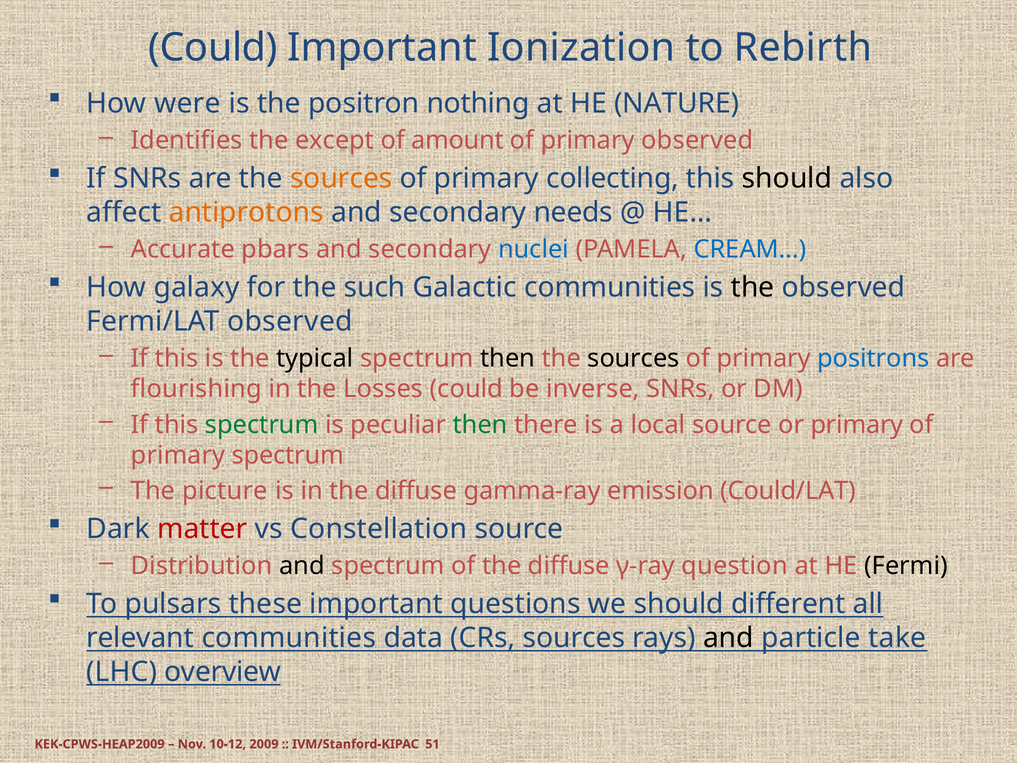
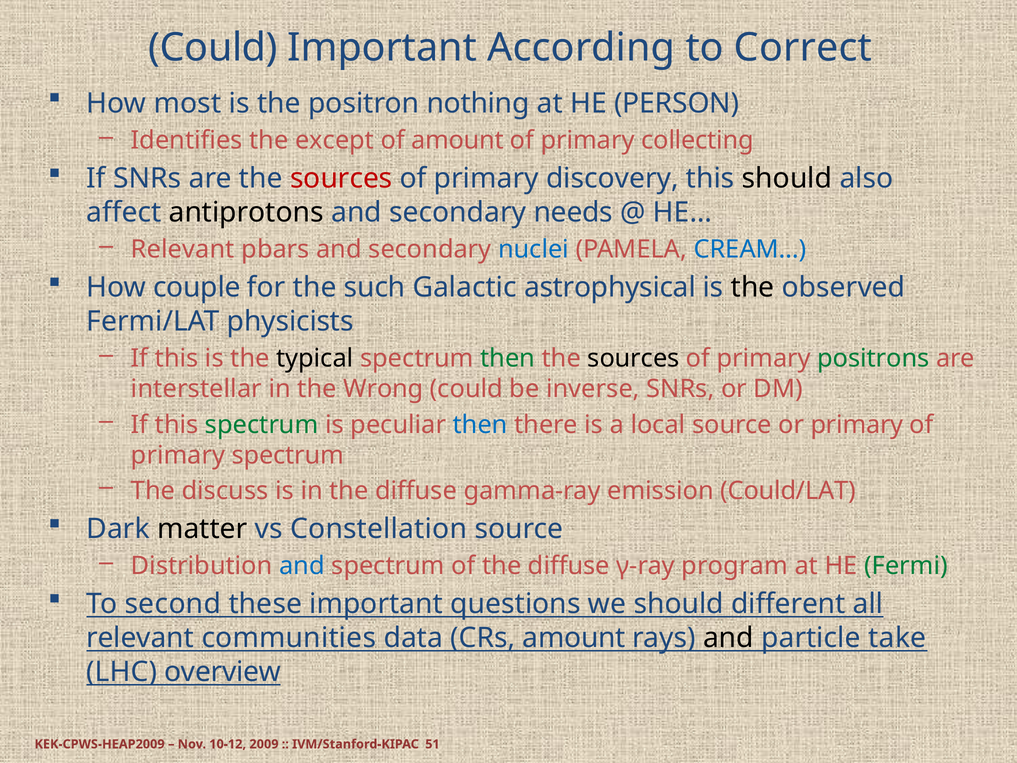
Ionization: Ionization -> According
Rebirth: Rebirth -> Correct
were: were -> most
NATURE: NATURE -> PERSON
primary observed: observed -> collecting
sources at (341, 178) colour: orange -> red
collecting: collecting -> discovery
antiprotons colour: orange -> black
Accurate at (183, 249): Accurate -> Relevant
galaxy: galaxy -> couple
Galactic communities: communities -> astrophysical
Fermi/LAT observed: observed -> physicists
then at (508, 358) colour: black -> green
positrons colour: blue -> green
flourishing: flourishing -> interstellar
Losses: Losses -> Wrong
then at (480, 424) colour: green -> blue
picture: picture -> discuss
matter colour: red -> black
and at (302, 566) colour: black -> blue
question: question -> program
Fermi colour: black -> green
pulsars: pulsars -> second
CRs sources: sources -> amount
